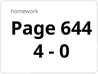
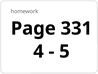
644: 644 -> 331
0: 0 -> 5
